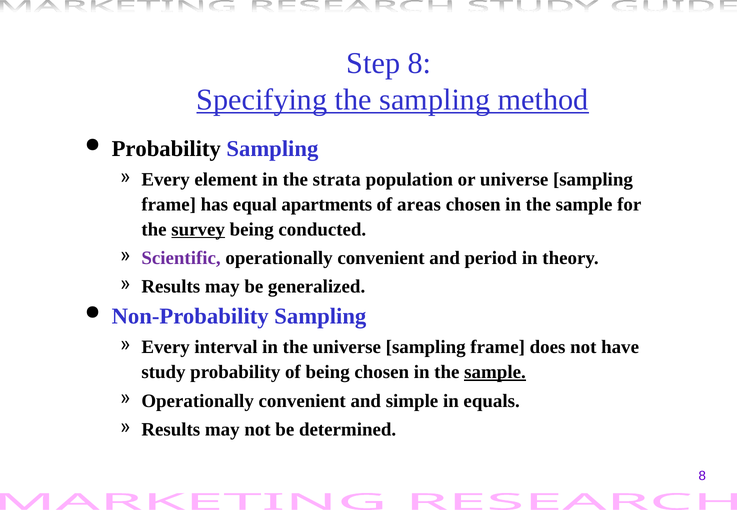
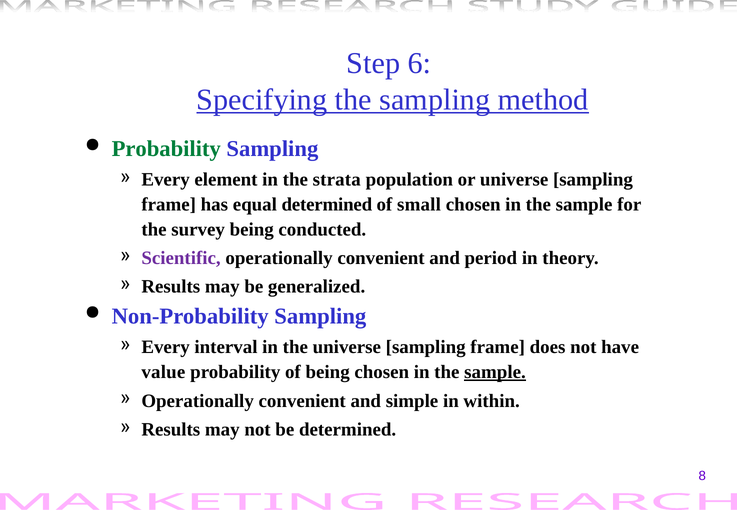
Step 8: 8 -> 6
Probability at (166, 149) colour: black -> green
equal apartments: apartments -> determined
areas: areas -> small
survey underline: present -> none
study: study -> value
equals: equals -> within
